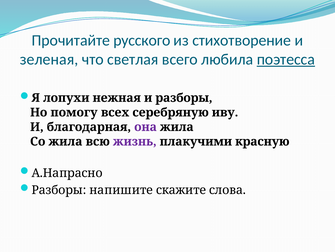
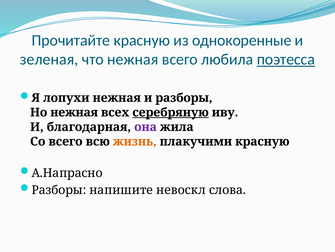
Прочитайте русского: русского -> красную
стихотворение: стихотворение -> однокоренные
что светлая: светлая -> нежная
Но помогу: помогу -> нежная
серебряную underline: none -> present
Со жила: жила -> всего
жизнь colour: purple -> orange
скажите: скажите -> невоскл
